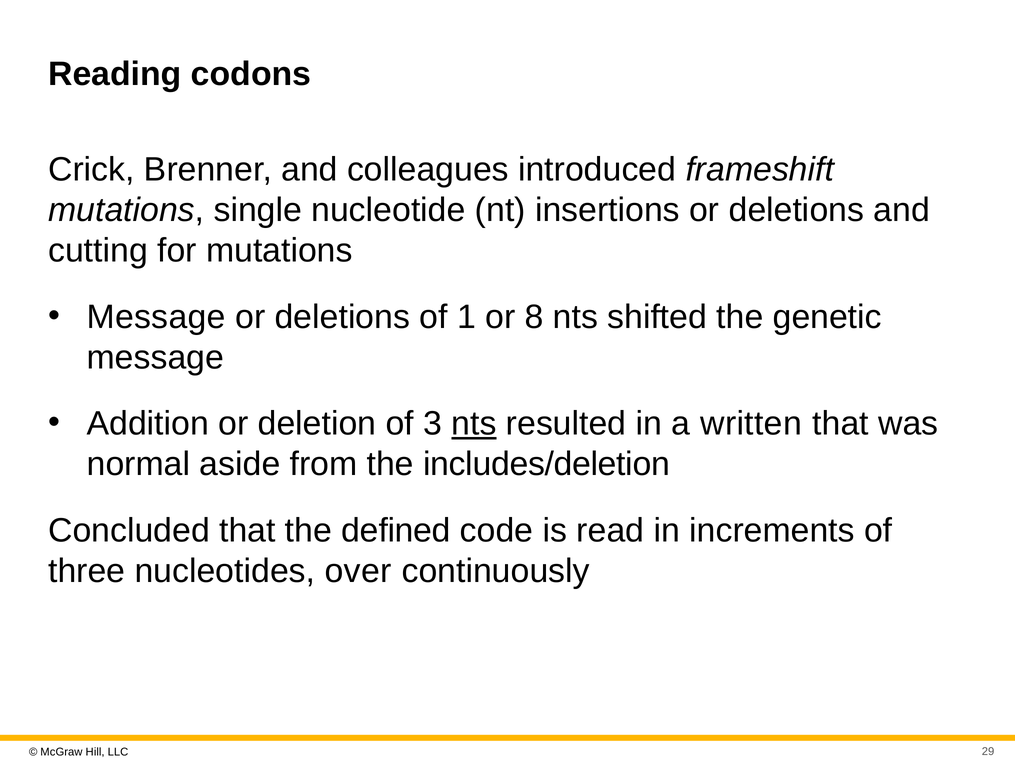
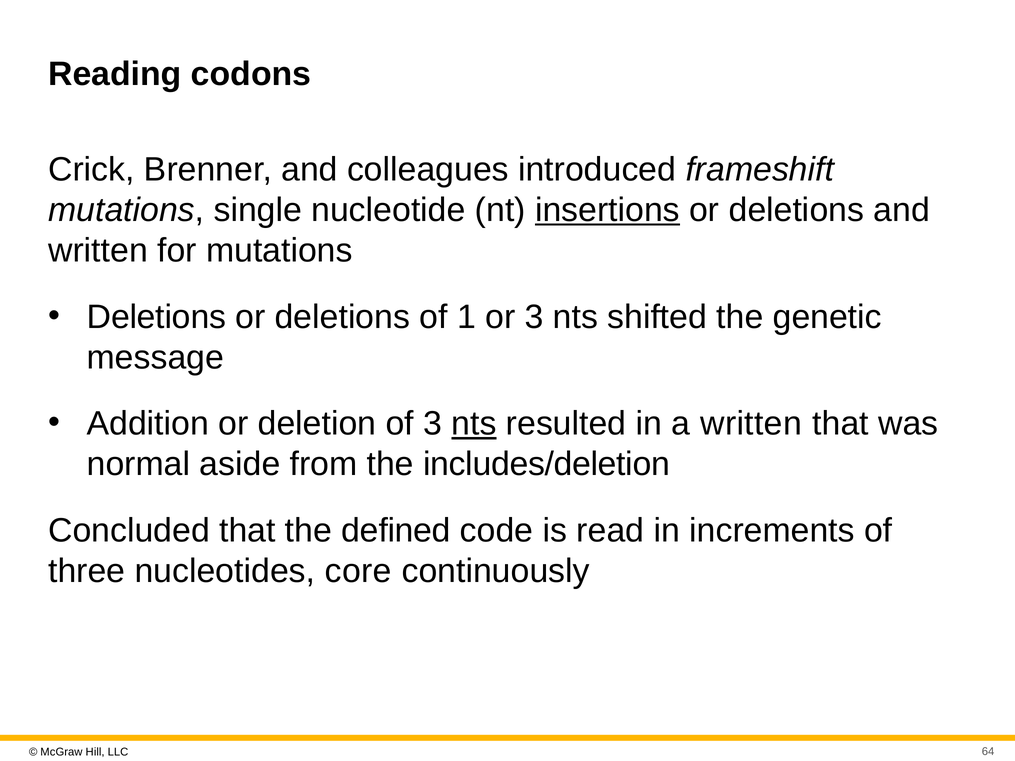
insertions underline: none -> present
cutting at (98, 251): cutting -> written
Message at (156, 317): Message -> Deletions
or 8: 8 -> 3
over: over -> core
29: 29 -> 64
